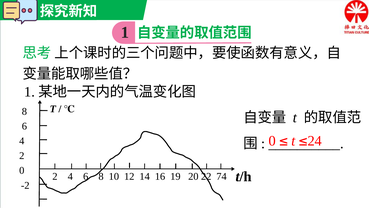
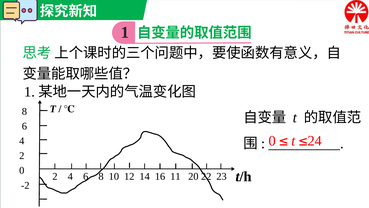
19: 19 -> 11
74: 74 -> 23
